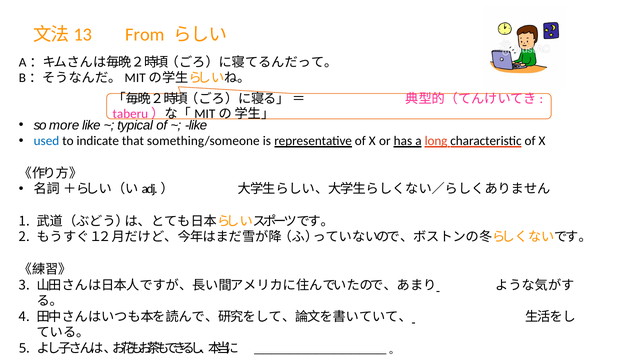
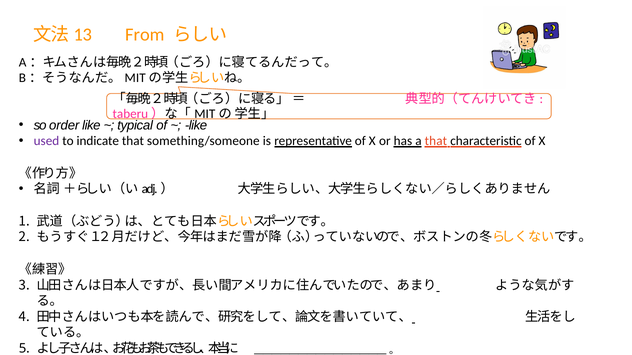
more: more -> order
used colour: blue -> purple
a long: long -> that
